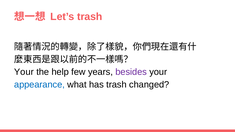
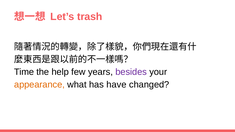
Your at (24, 72): Your -> Time
appearance colour: blue -> orange
has trash: trash -> have
